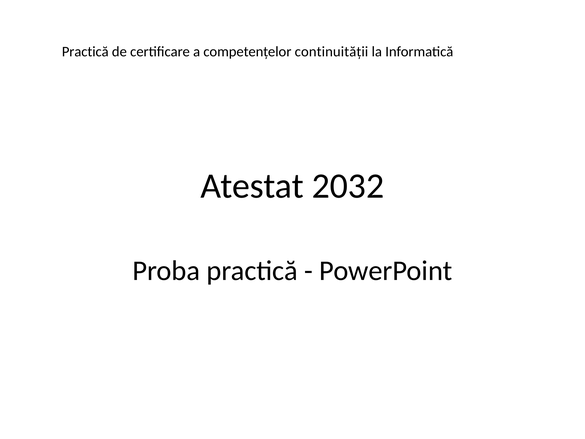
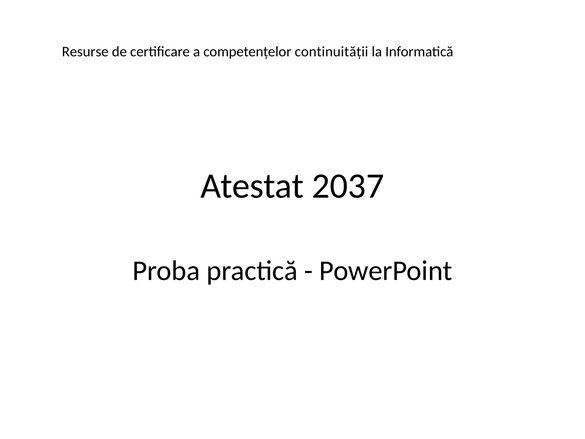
Practică at (85, 52): Practică -> Resurse
2032: 2032 -> 2037
